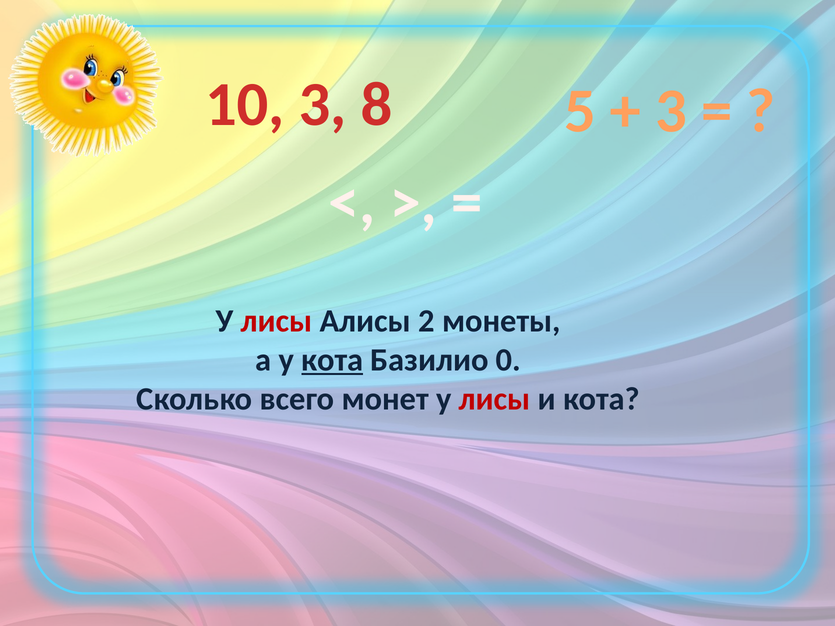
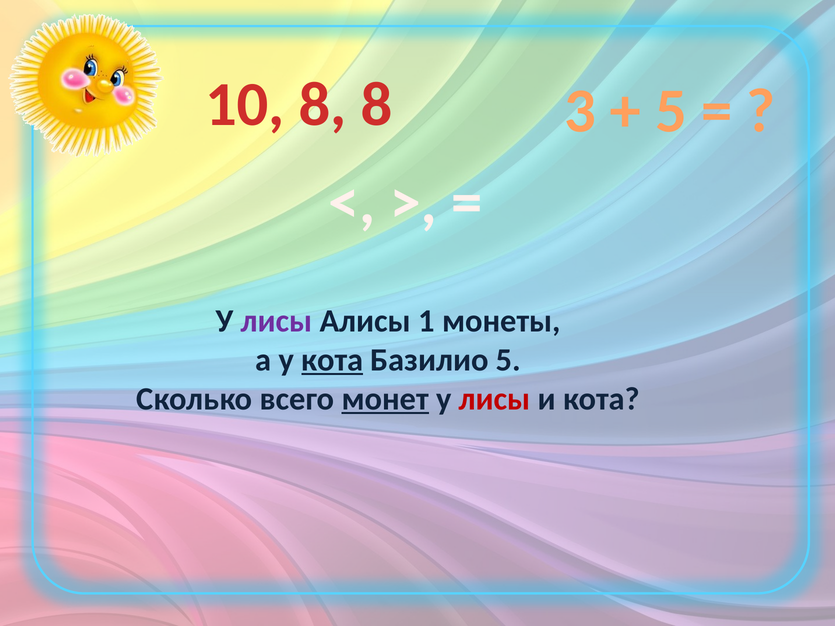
10 3: 3 -> 8
5: 5 -> 3
3 at (671, 111): 3 -> 5
лисы at (277, 321) colour: red -> purple
2: 2 -> 1
Базилио 0: 0 -> 5
монет underline: none -> present
